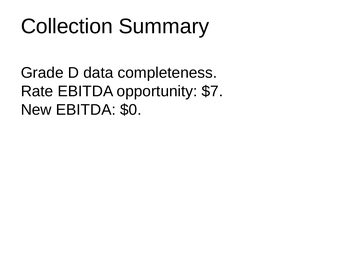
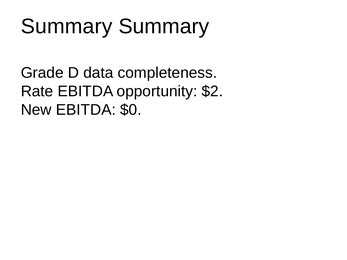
Collection at (67, 26): Collection -> Summary
$7: $7 -> $2
